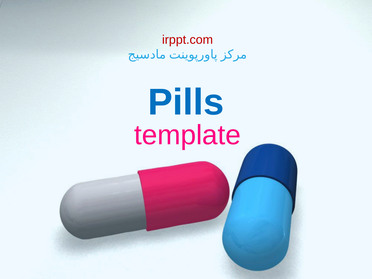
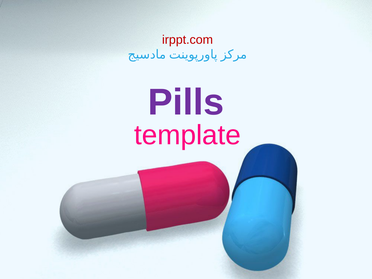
Pills colour: blue -> purple
